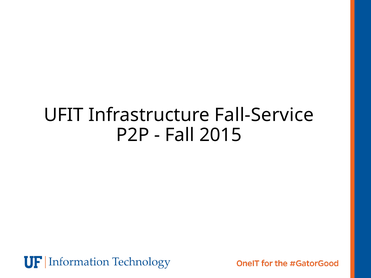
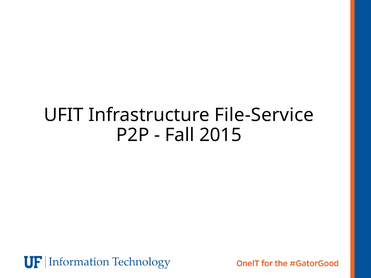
Fall-Service: Fall-Service -> File-Service
